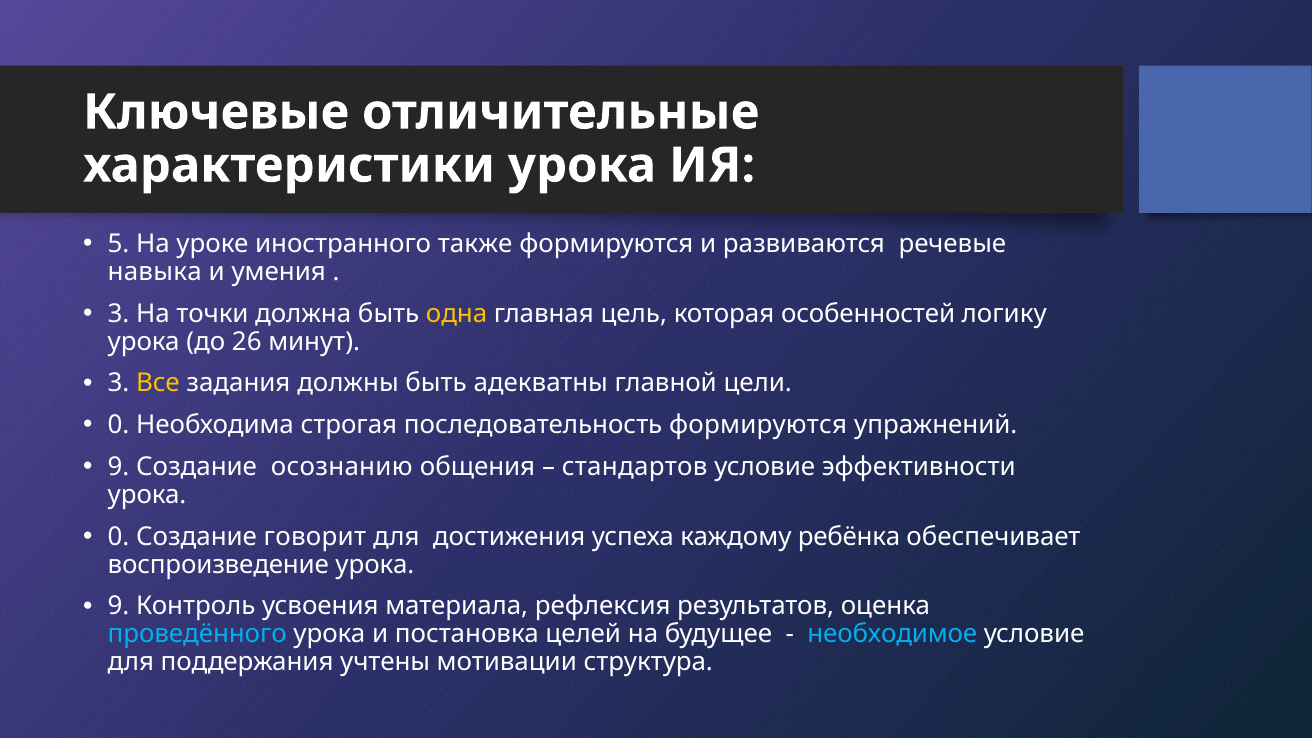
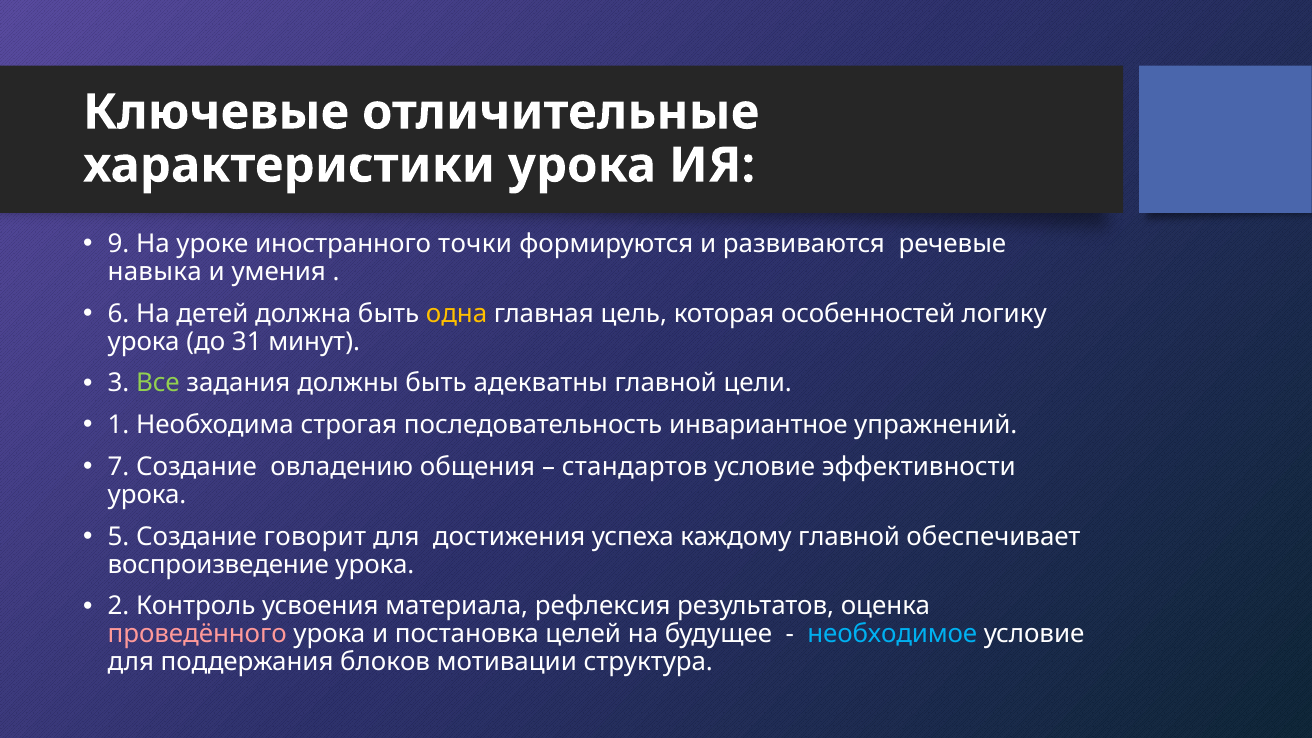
5: 5 -> 9
также: также -> точки
3 at (119, 313): 3 -> 6
точки: точки -> детей
26: 26 -> 31
Все colour: yellow -> light green
0 at (119, 425): 0 -> 1
последовательность формируются: формируются -> инвариантное
9 at (119, 467): 9 -> 7
осознанию: осознанию -> овладению
0 at (119, 536): 0 -> 5
каждому ребёнка: ребёнка -> главной
9 at (119, 606): 9 -> 2
проведённого colour: light blue -> pink
учтены: учтены -> блоков
